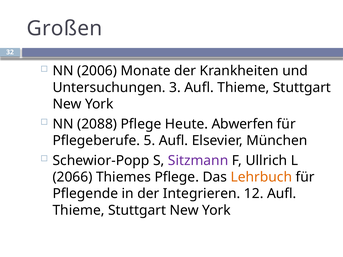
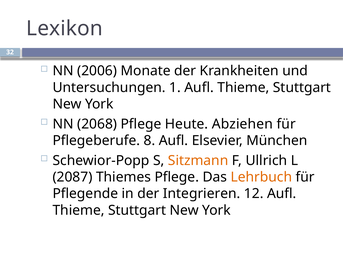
Großen: Großen -> Lexikon
3: 3 -> 1
2088: 2088 -> 2068
Abwerfen: Abwerfen -> Abziehen
5: 5 -> 8
Sitzmann colour: purple -> orange
2066: 2066 -> 2087
